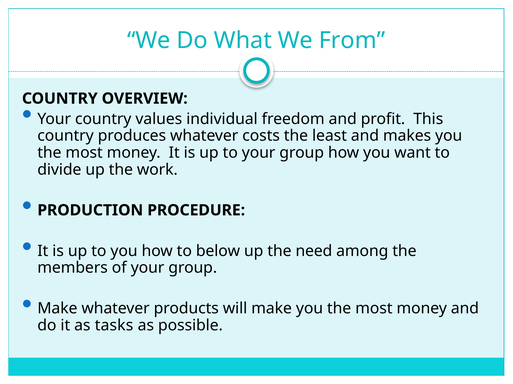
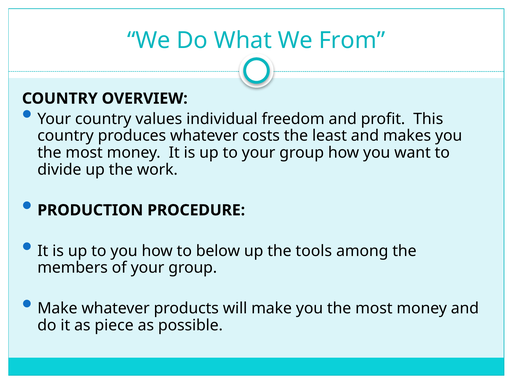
need: need -> tools
tasks: tasks -> piece
